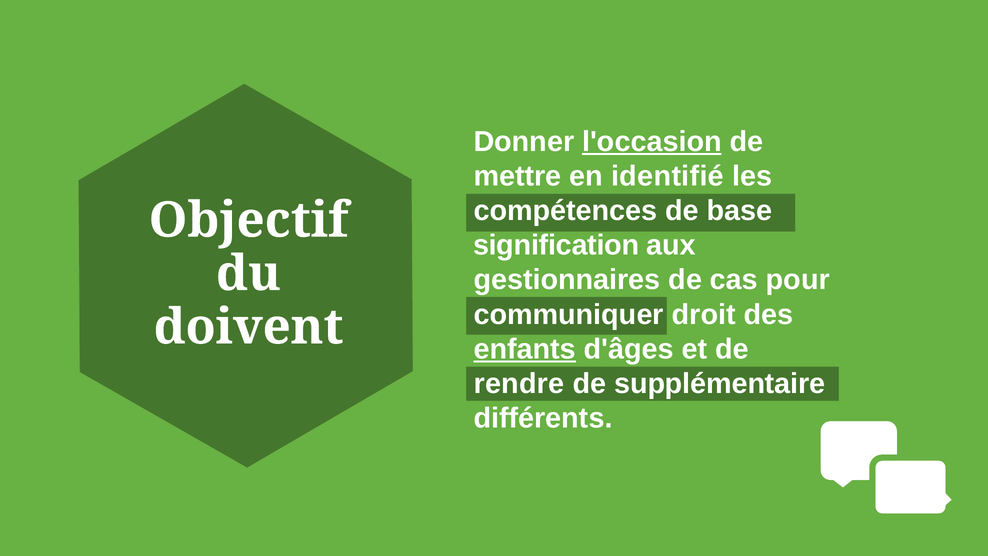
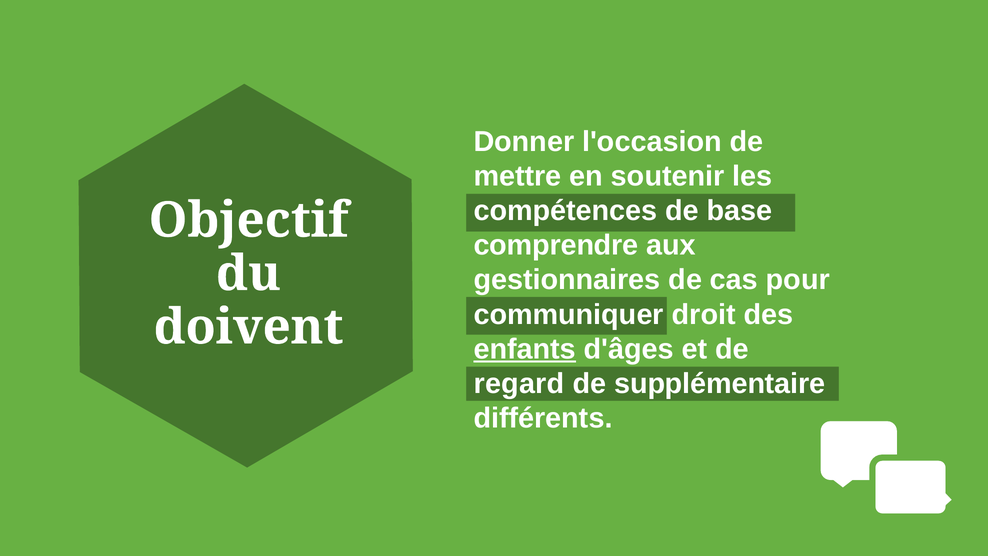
l'occasion underline: present -> none
identifié: identifié -> soutenir
signification: signification -> comprendre
rendre: rendre -> regard
